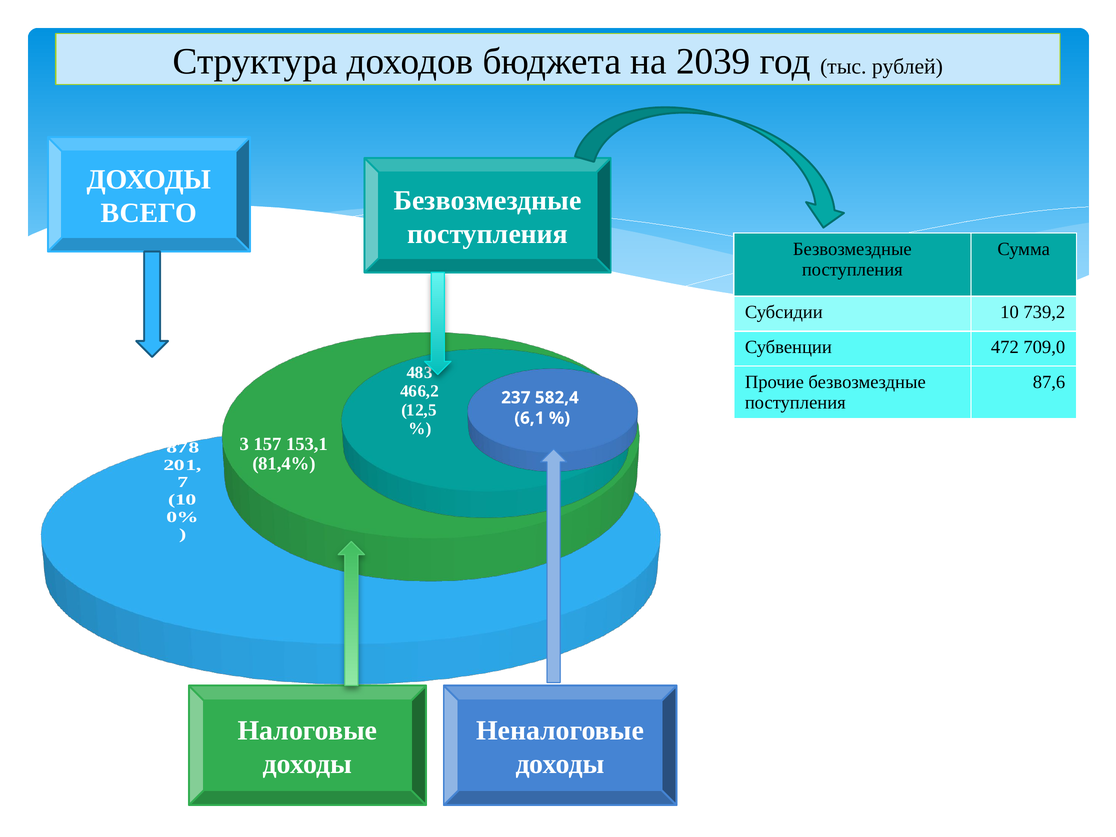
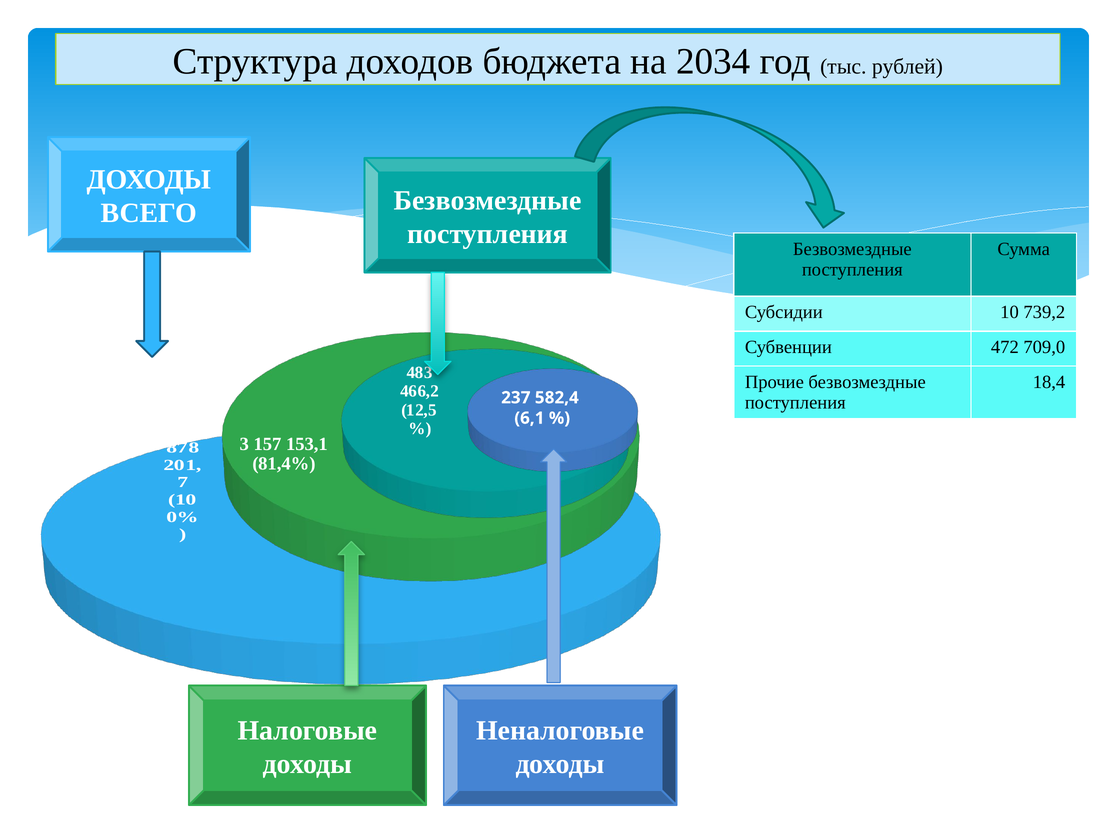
2039: 2039 -> 2034
87,6: 87,6 -> 18,4
